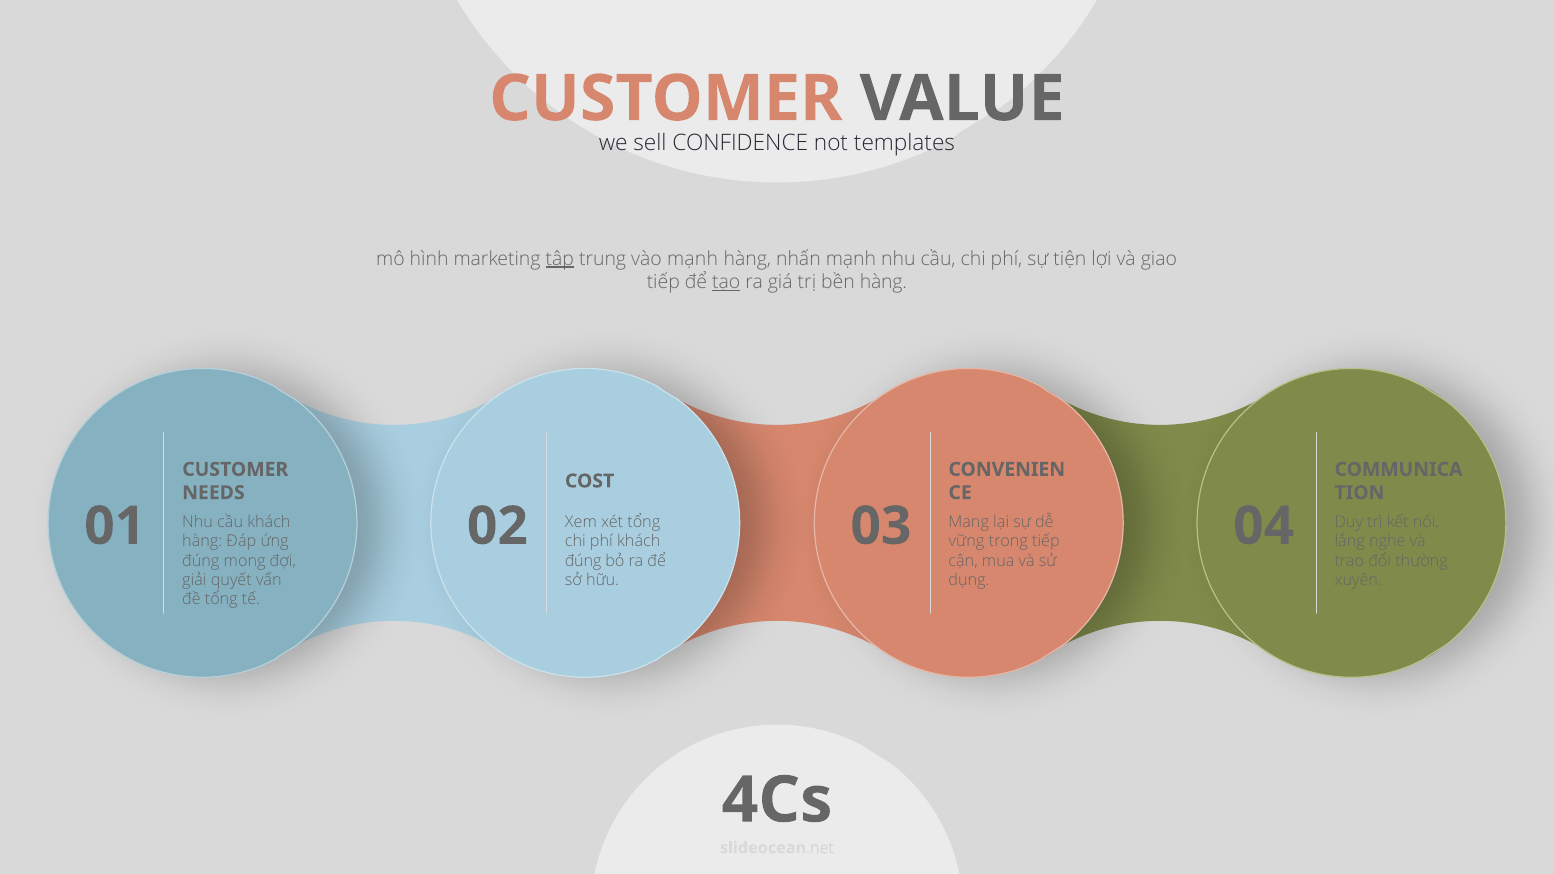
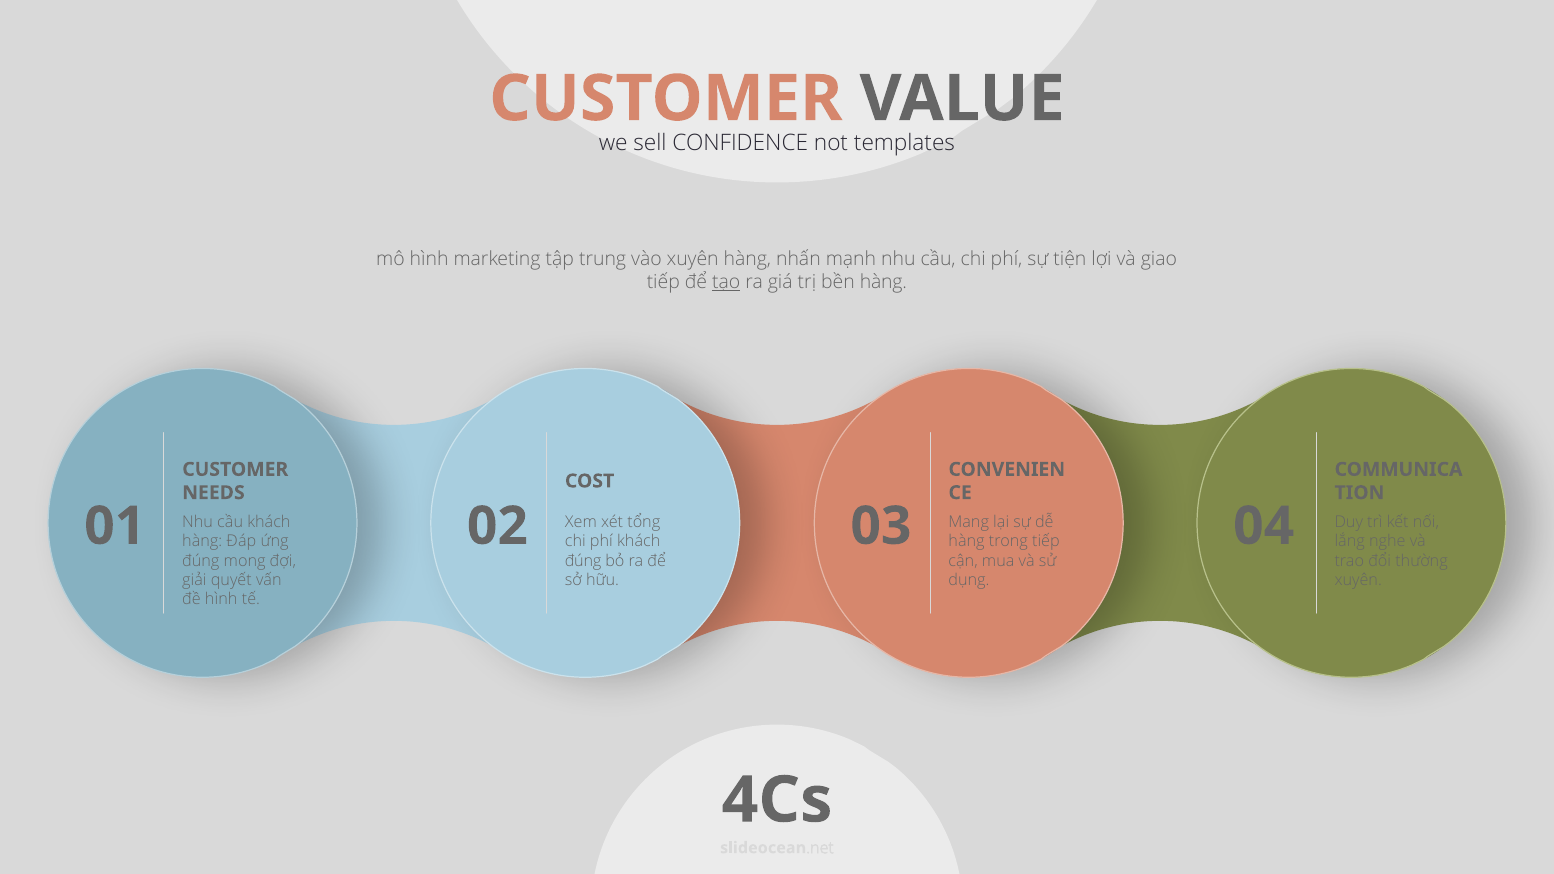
tập underline: present -> none
vào mạnh: mạnh -> xuyên
vững at (966, 541): vững -> hàng
đề tổng: tổng -> hình
